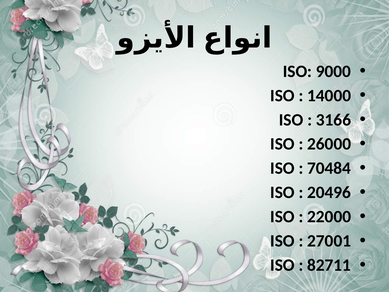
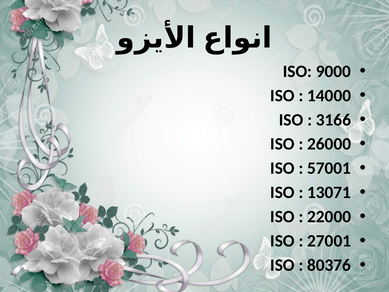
70484: 70484 -> 57001
20496: 20496 -> 13071
82711: 82711 -> 80376
